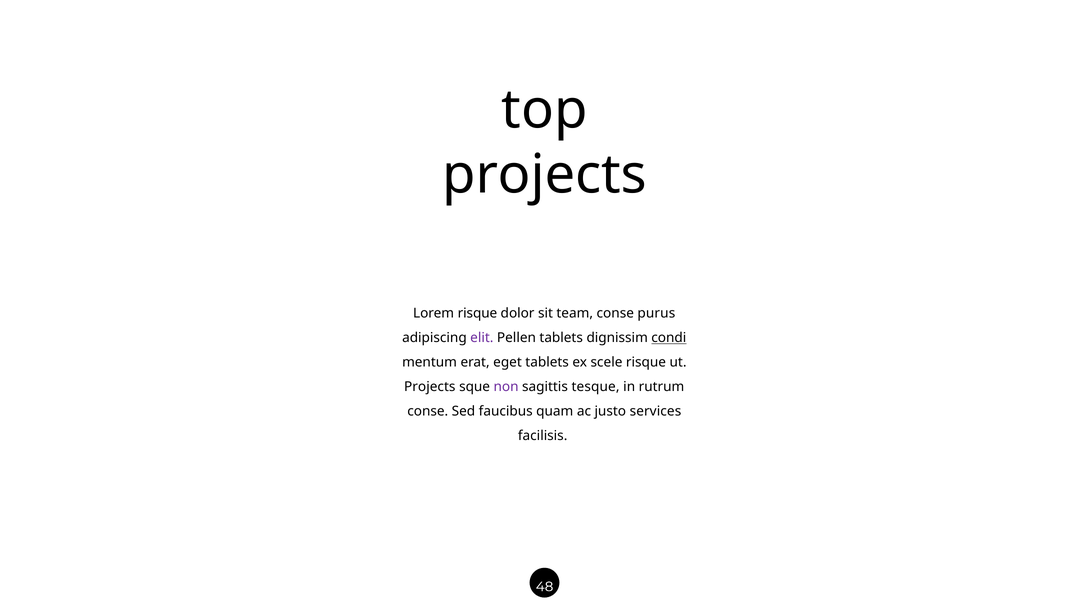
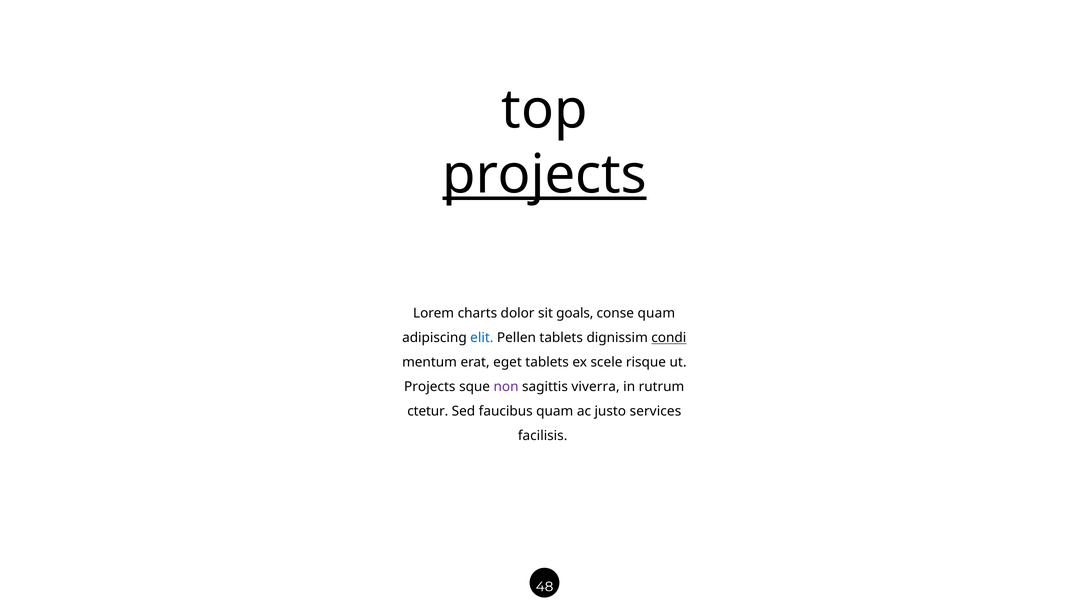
projects at (544, 175) underline: none -> present
Lorem risque: risque -> charts
team: team -> goals
conse purus: purus -> quam
elit colour: purple -> blue
tesque: tesque -> viverra
conse at (428, 412): conse -> ctetur
